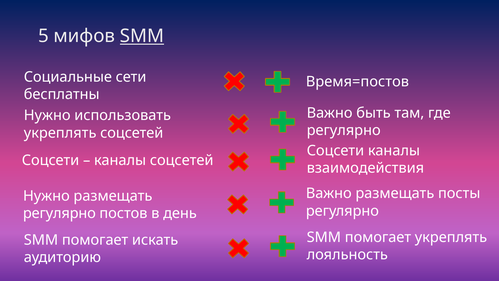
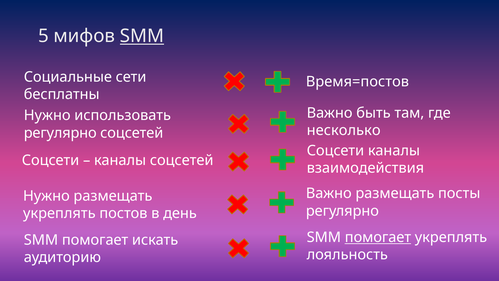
регулярно at (344, 130): регулярно -> несколько
укреплять at (60, 133): укреплять -> регулярно
регулярно at (59, 213): регулярно -> укреплять
помогает at (378, 237) underline: none -> present
